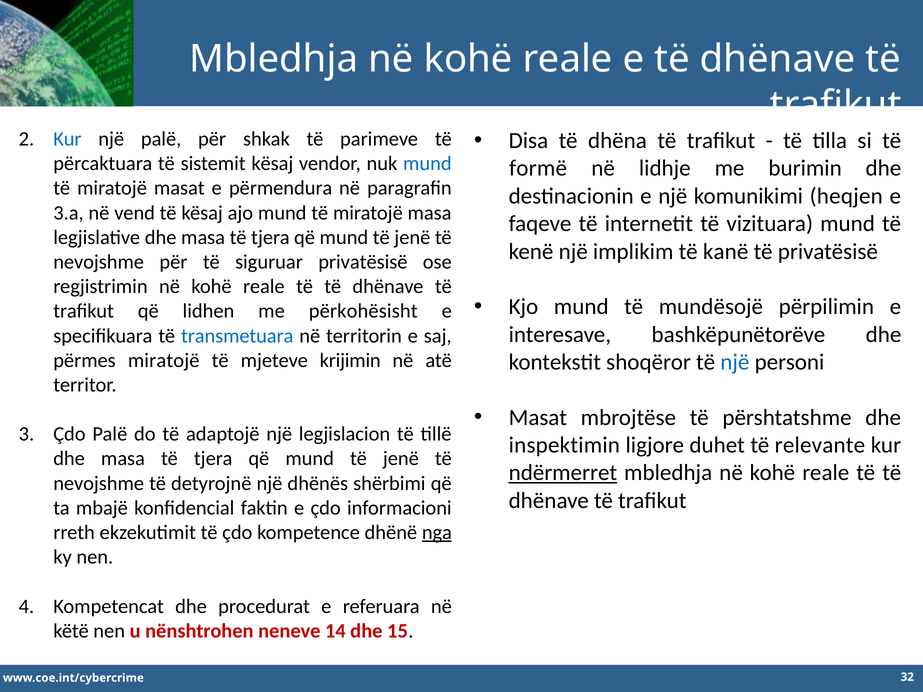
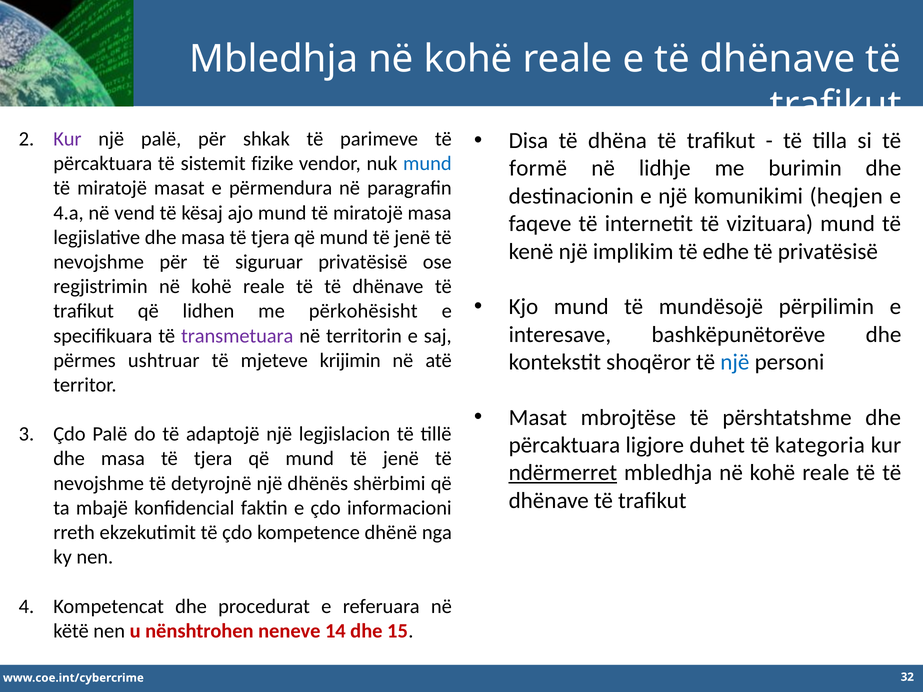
Kur at (67, 139) colour: blue -> purple
sistemit kësaj: kësaj -> fizike
3.a: 3.a -> 4.a
kanë: kanë -> edhe
transmetuara colour: blue -> purple
përmes miratojë: miratojë -> ushtruar
inspektimin at (564, 445): inspektimin -> përcaktuara
relevante: relevante -> kategoria
nga underline: present -> none
